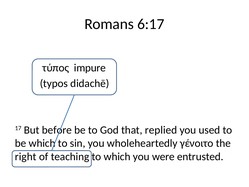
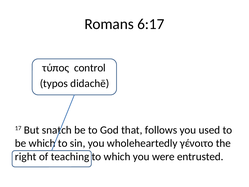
impure: impure -> control
before: before -> snatch
replied: replied -> follows
